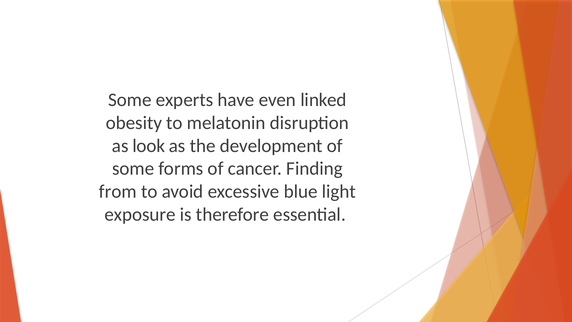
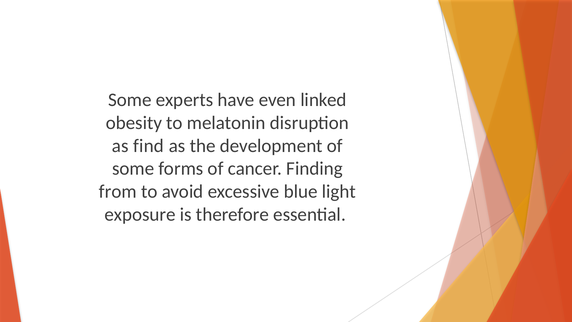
look: look -> find
